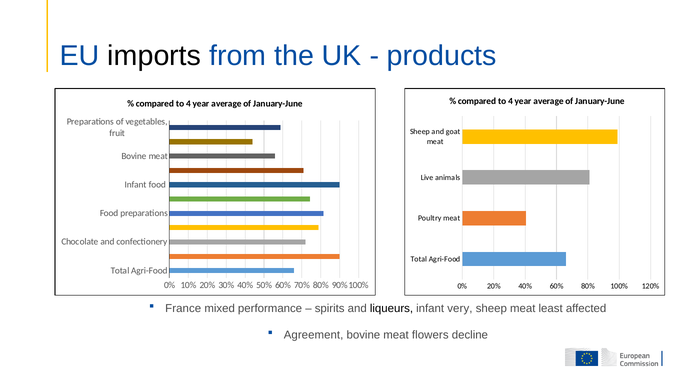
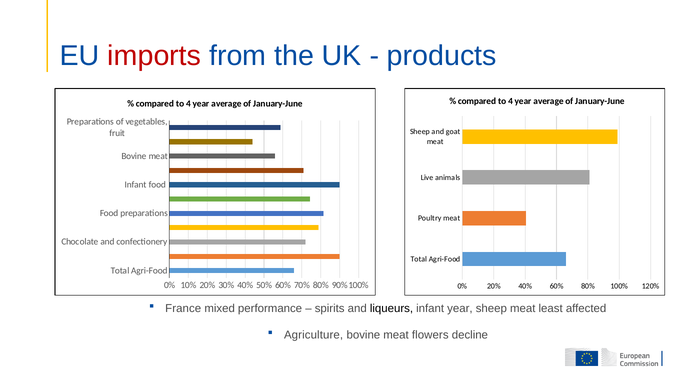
imports colour: black -> red
infant very: very -> year
Agreement: Agreement -> Agriculture
